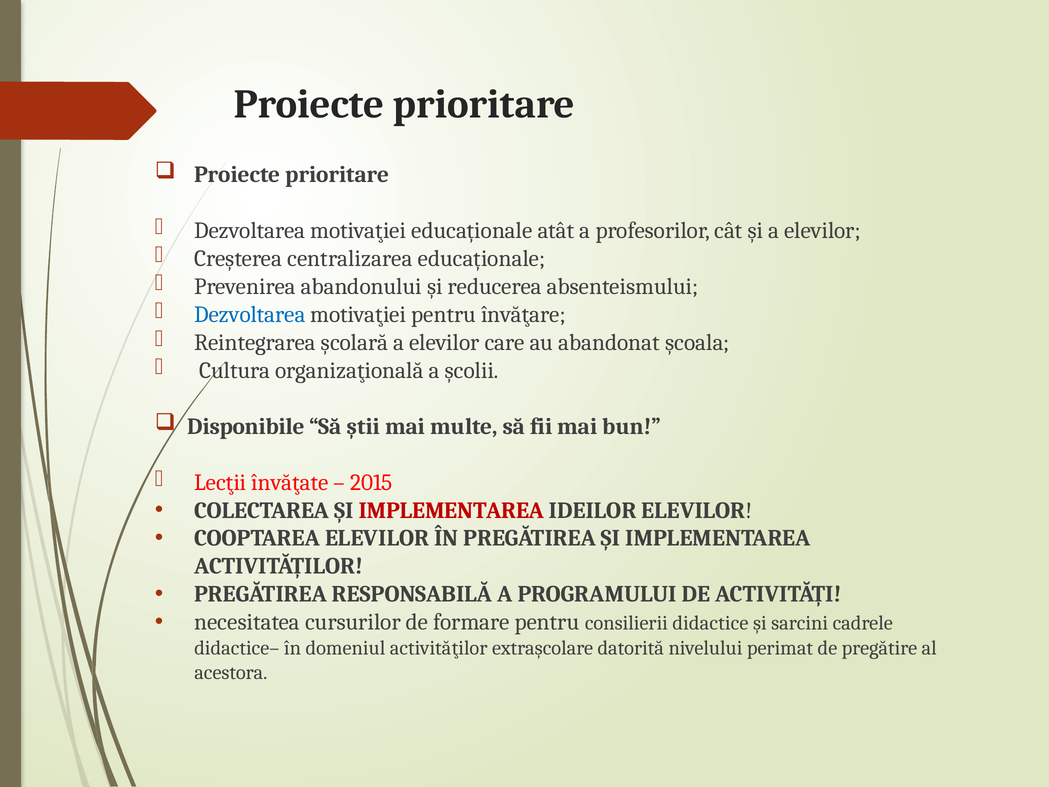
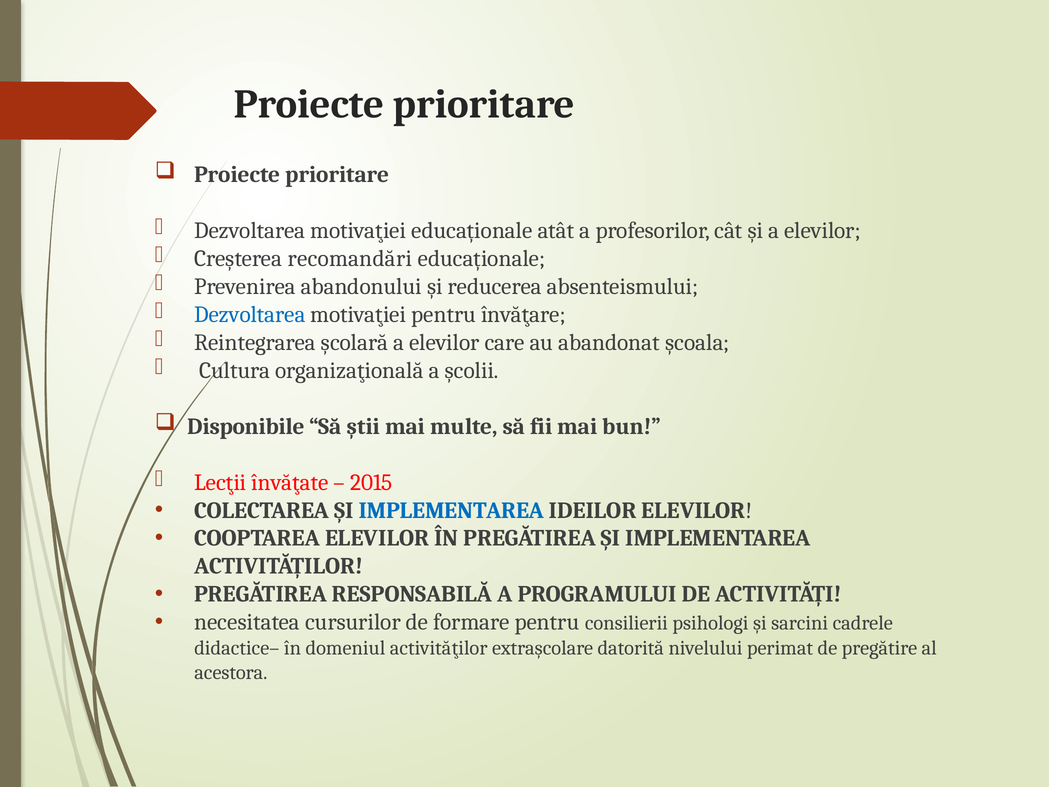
centralizarea: centralizarea -> recomandări
IMPLEMENTAREA at (451, 510) colour: red -> blue
didactice: didactice -> psihologi
